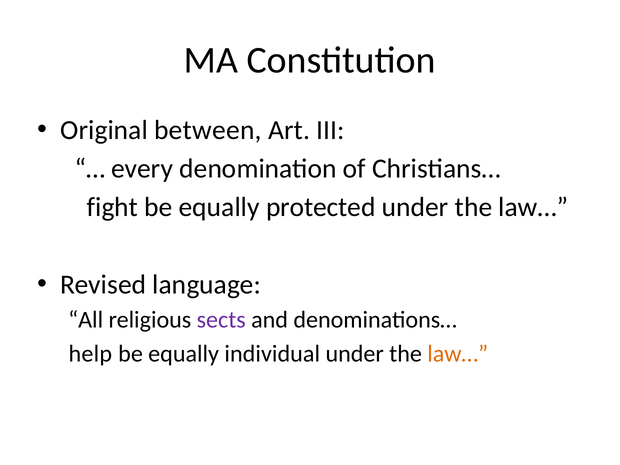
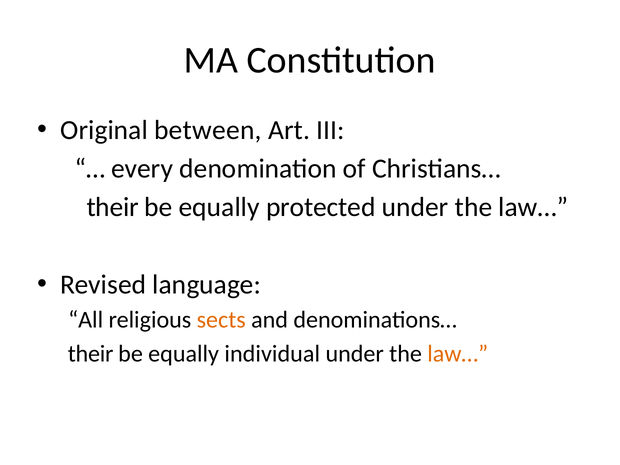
fight at (113, 207): fight -> their
sects colour: purple -> orange
help at (90, 354): help -> their
